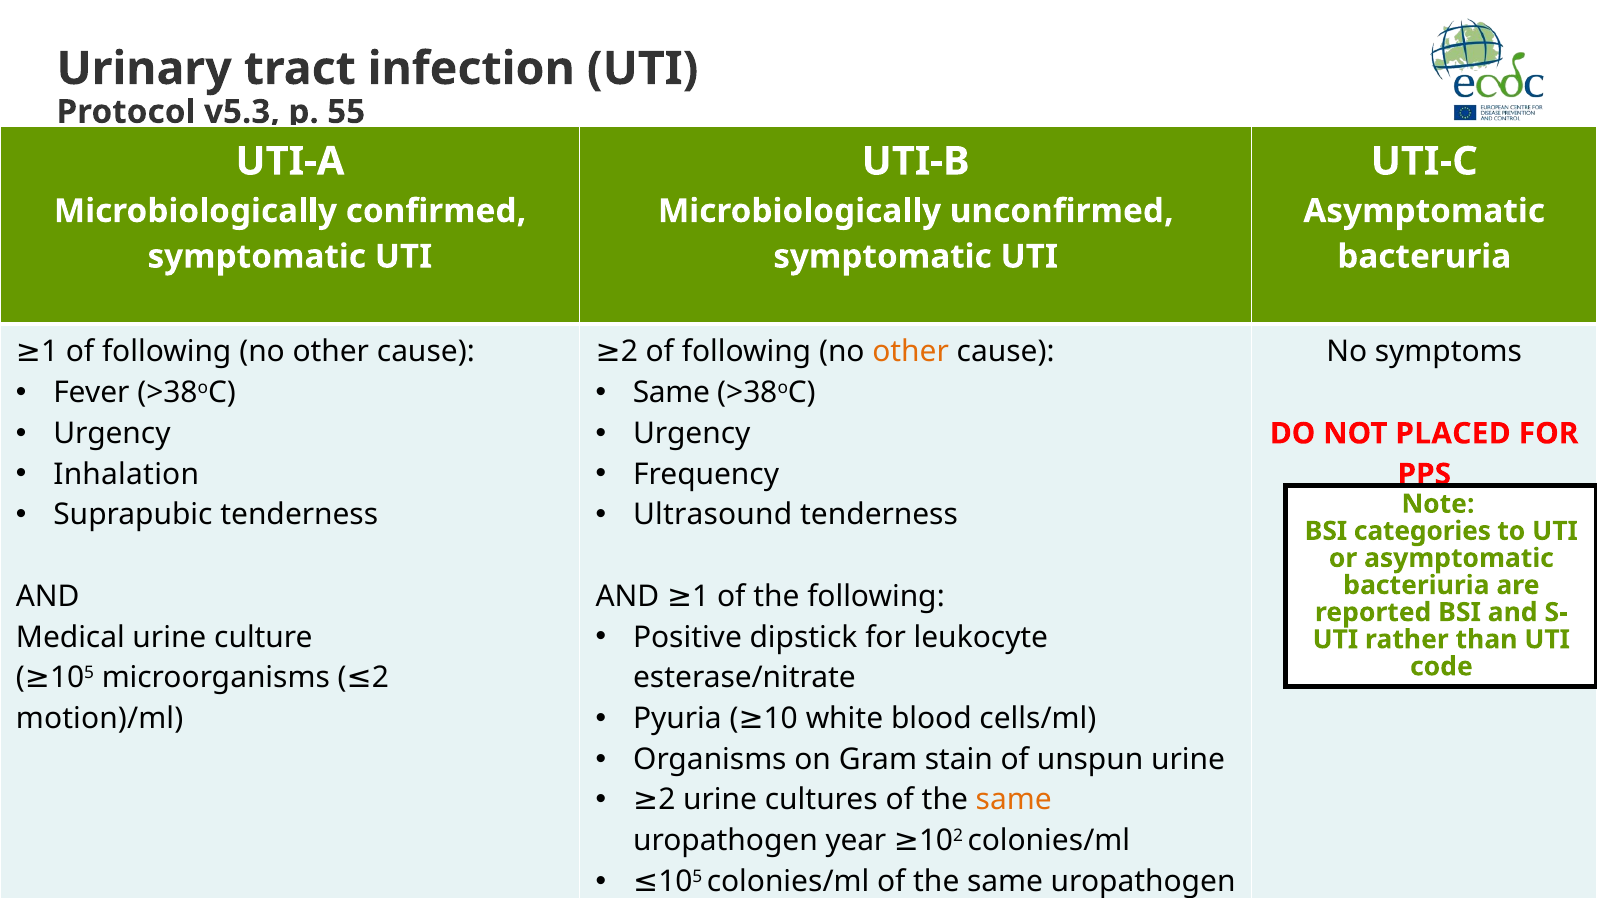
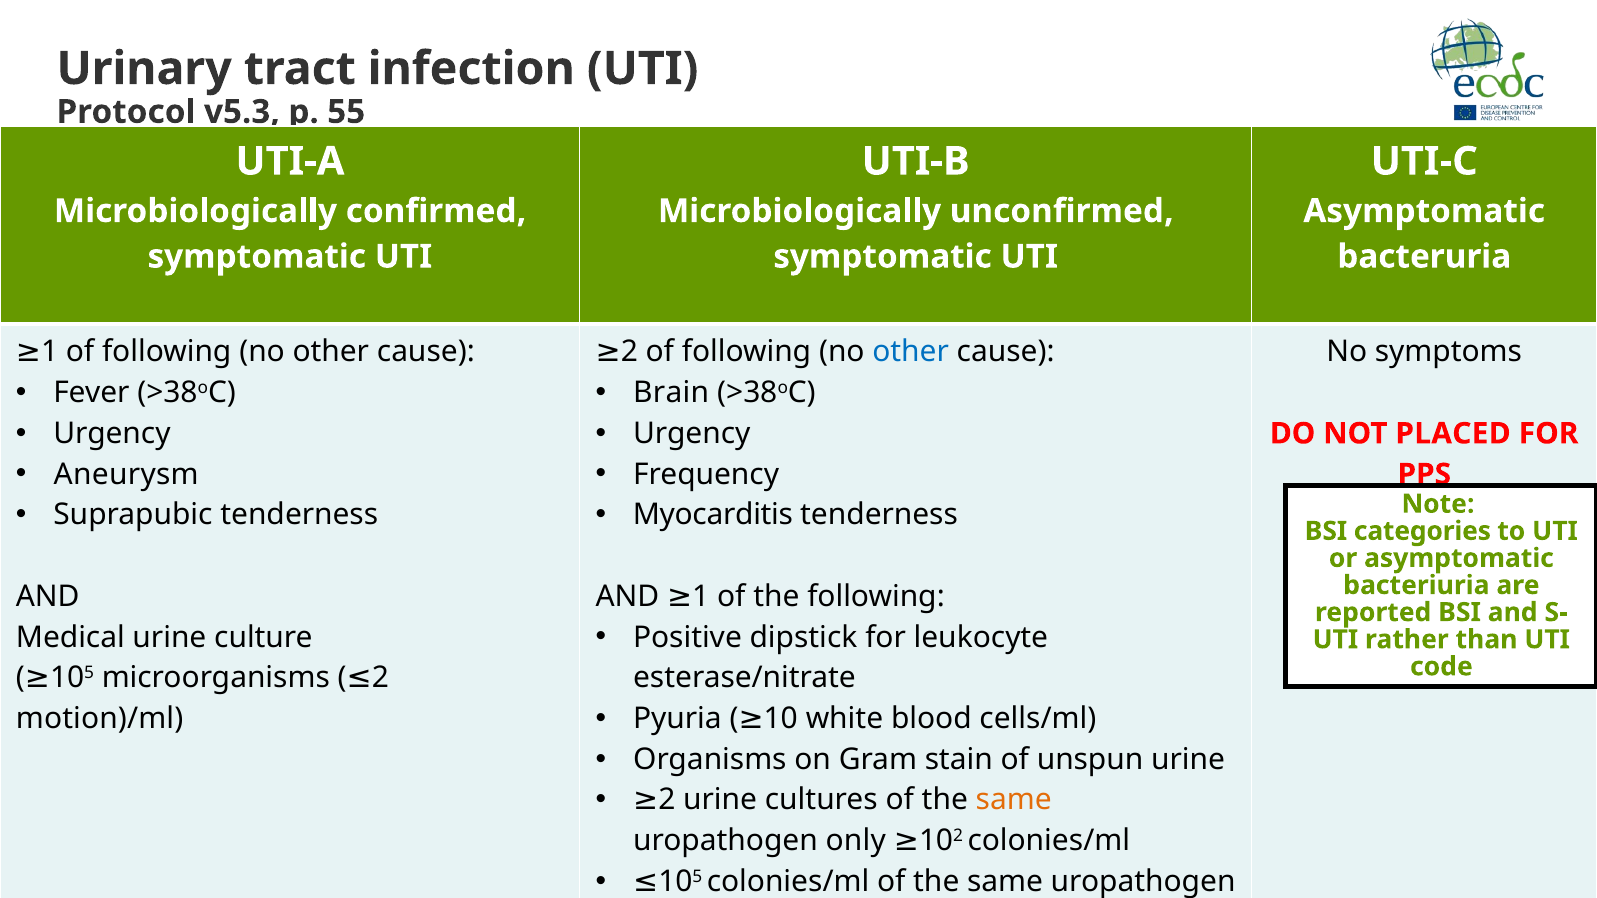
other at (911, 352) colour: orange -> blue
Same at (671, 393): Same -> Brain
Inhalation: Inhalation -> Aneurysm
Ultrasound: Ultrasound -> Myocarditis
year: year -> only
